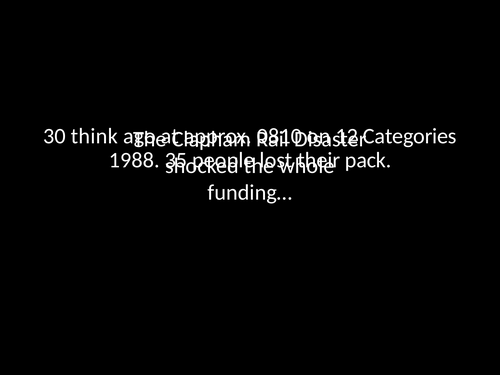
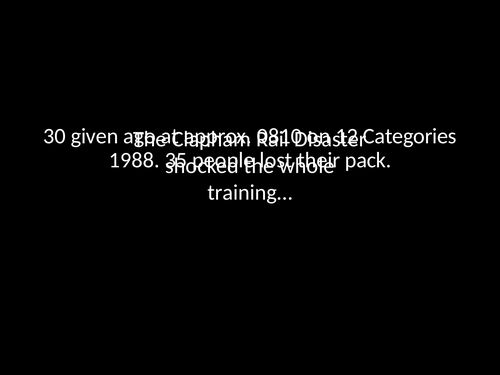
think: think -> given
funding…: funding… -> training…
